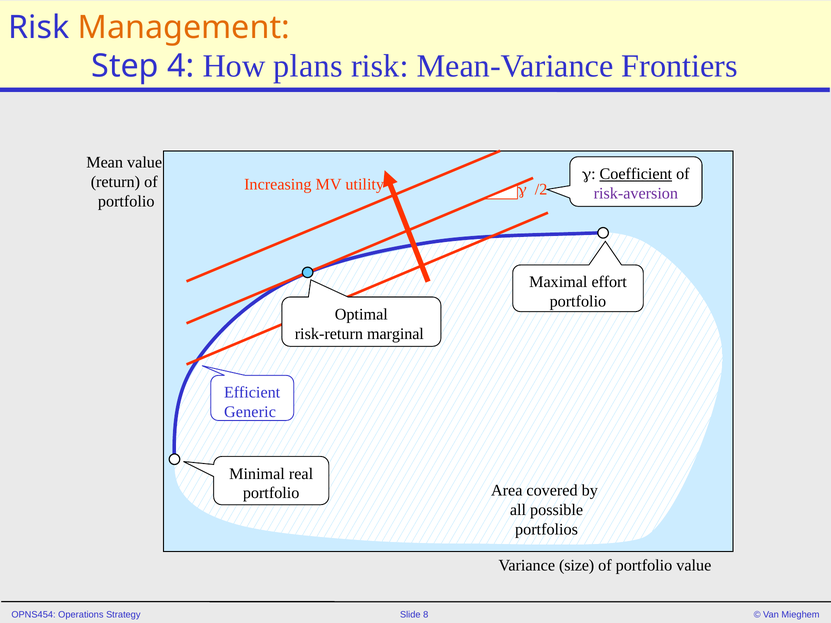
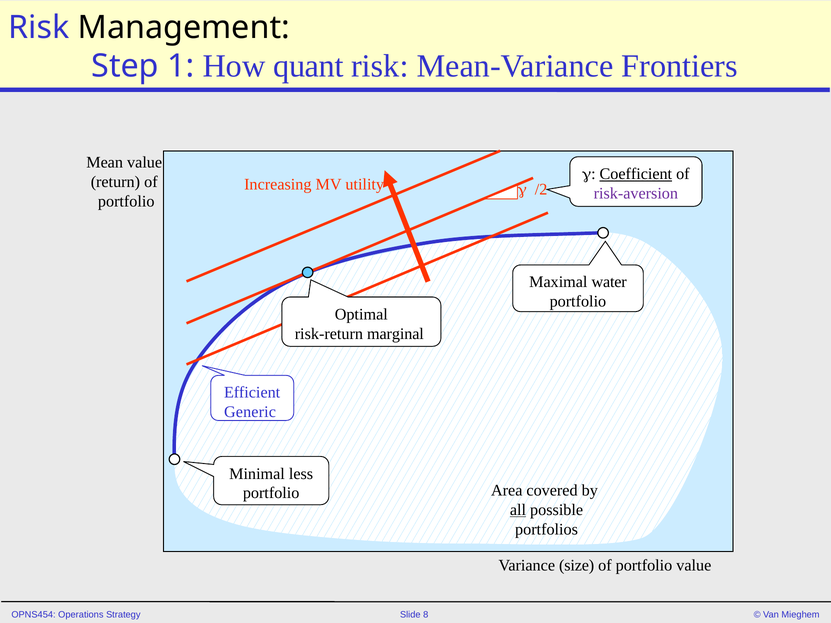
Management colour: orange -> black
4: 4 -> 1
plans: plans -> quant
effort: effort -> water
real: real -> less
all underline: none -> present
